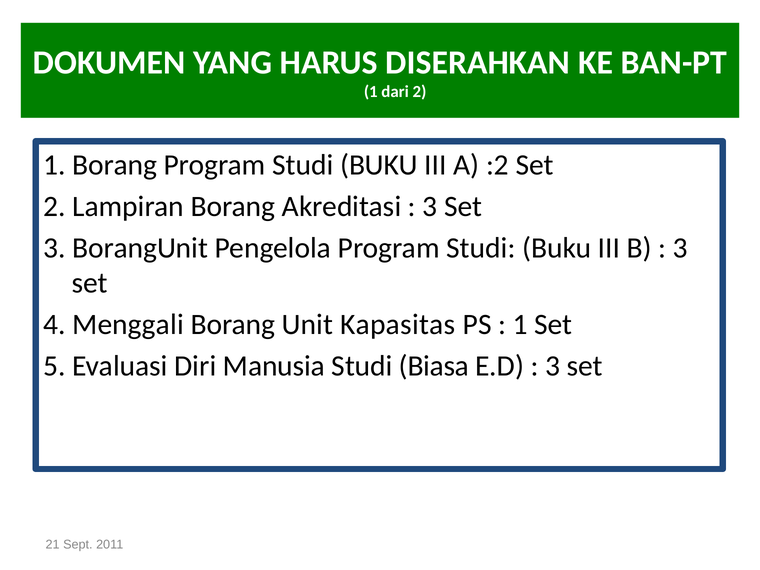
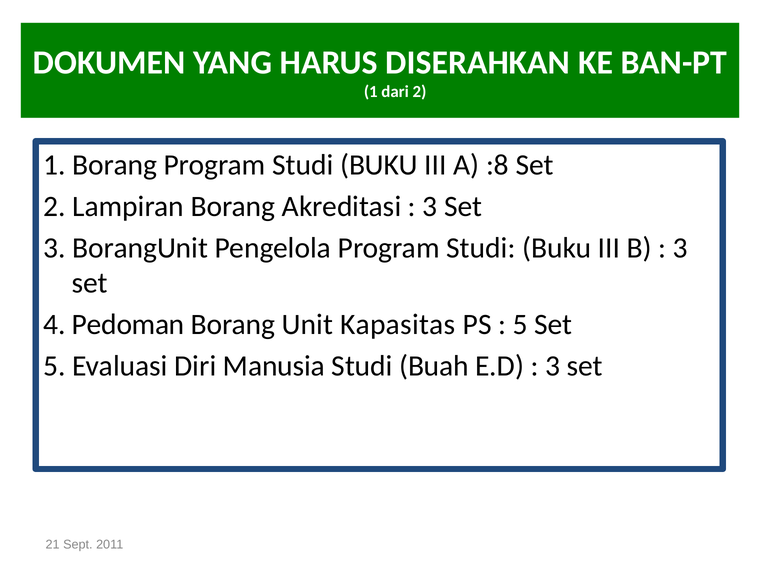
:2: :2 -> :8
Menggali: Menggali -> Pedoman
1 at (520, 325): 1 -> 5
Biasa: Biasa -> Buah
